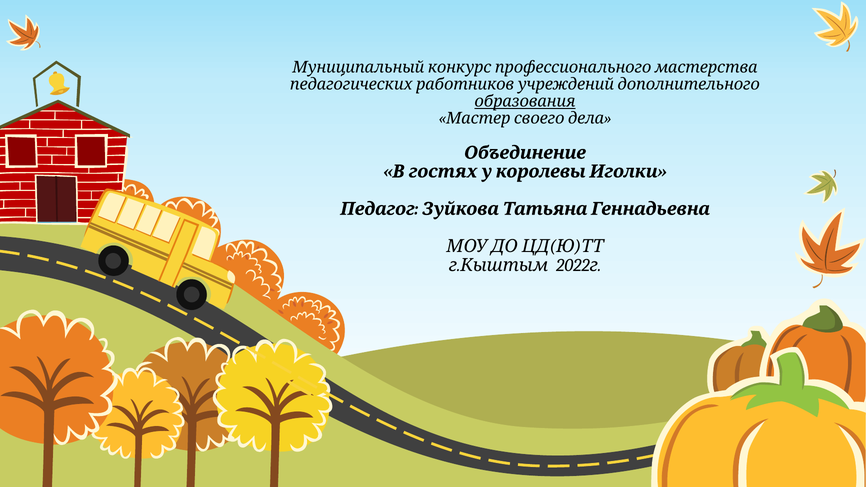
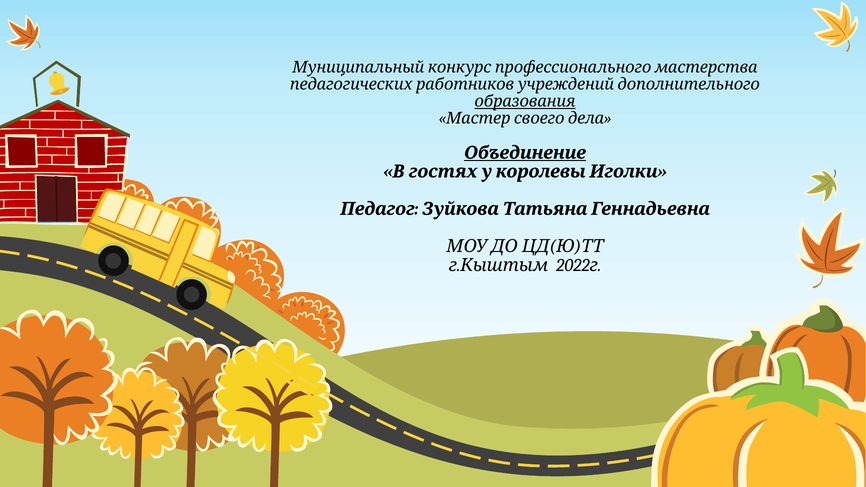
Объединение underline: none -> present
